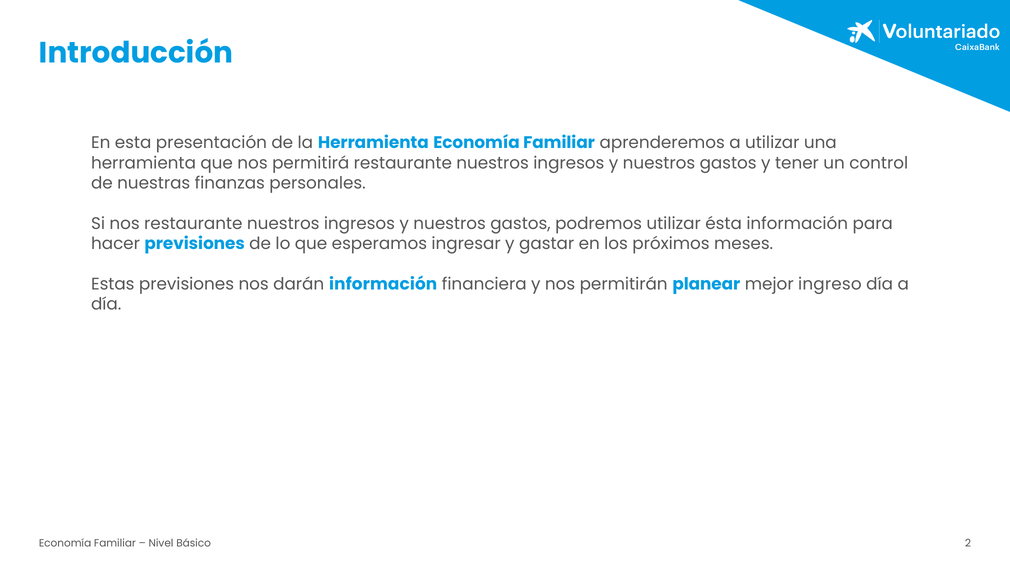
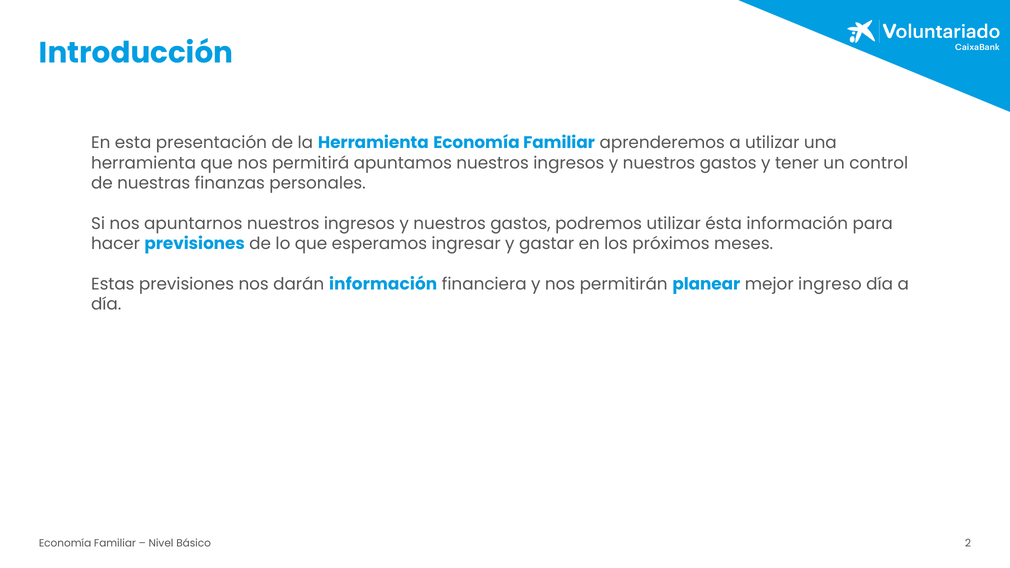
permitirá restaurante: restaurante -> apuntamos
nos restaurante: restaurante -> apuntarnos
